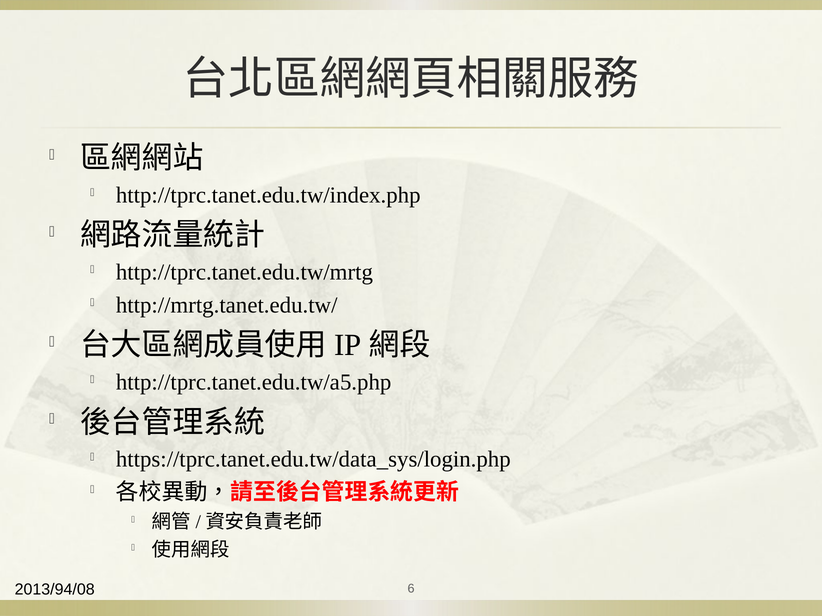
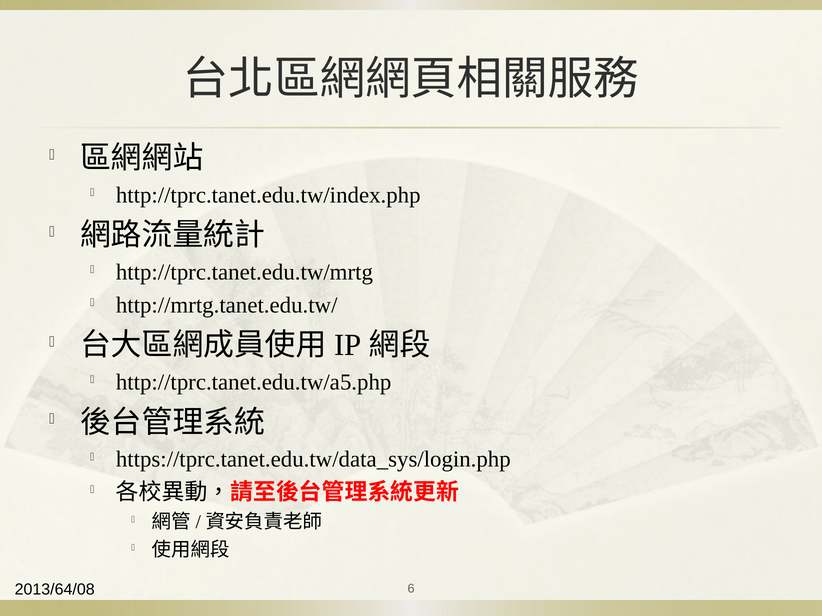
2013/94/08: 2013/94/08 -> 2013/64/08
